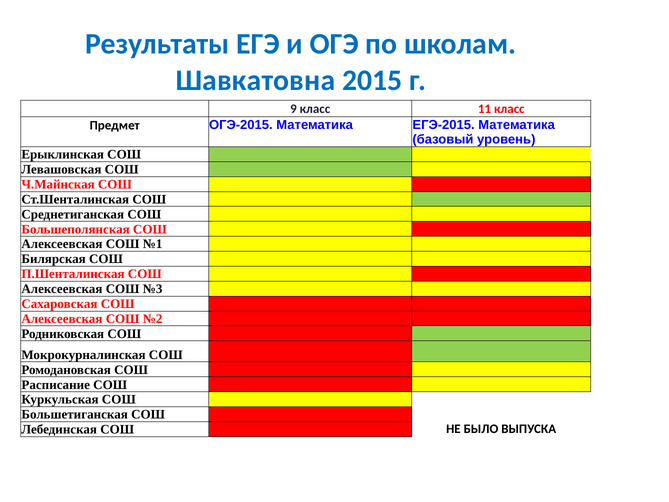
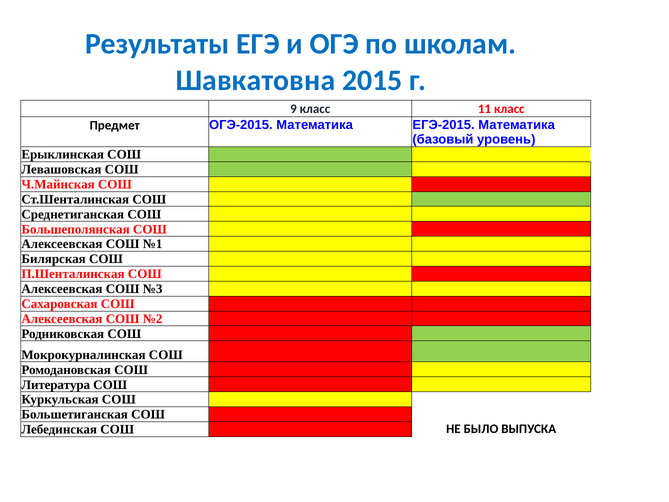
Расписание: Расписание -> Литература
